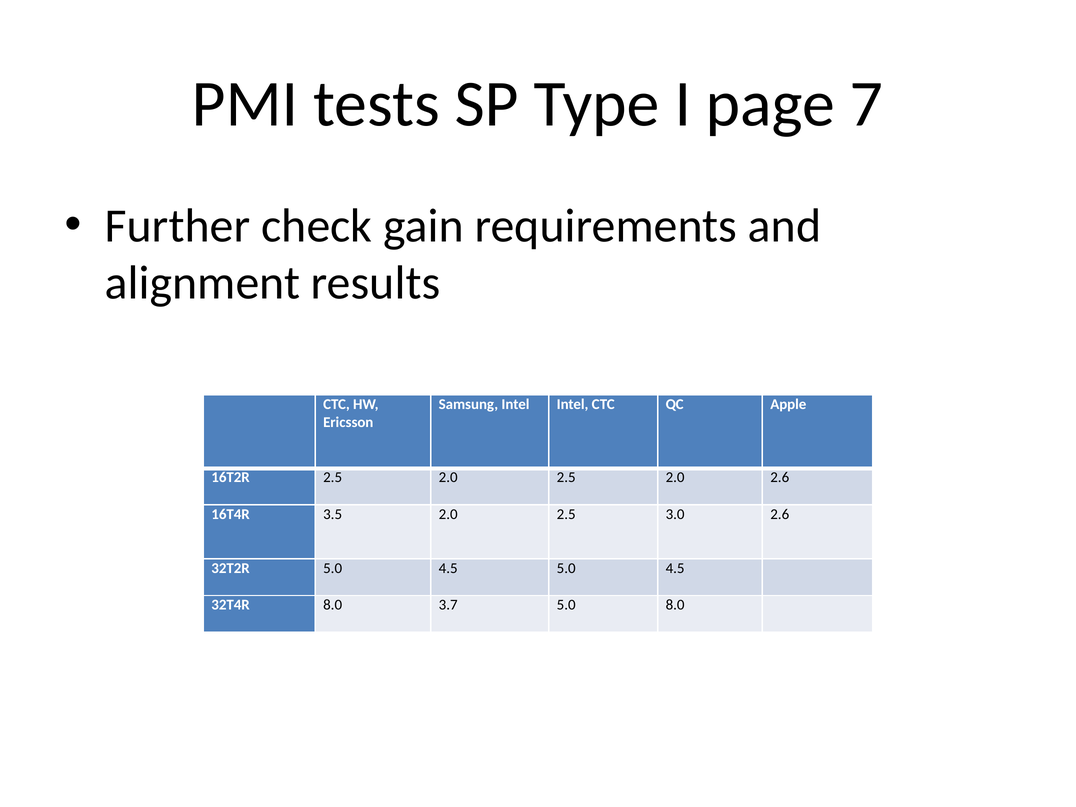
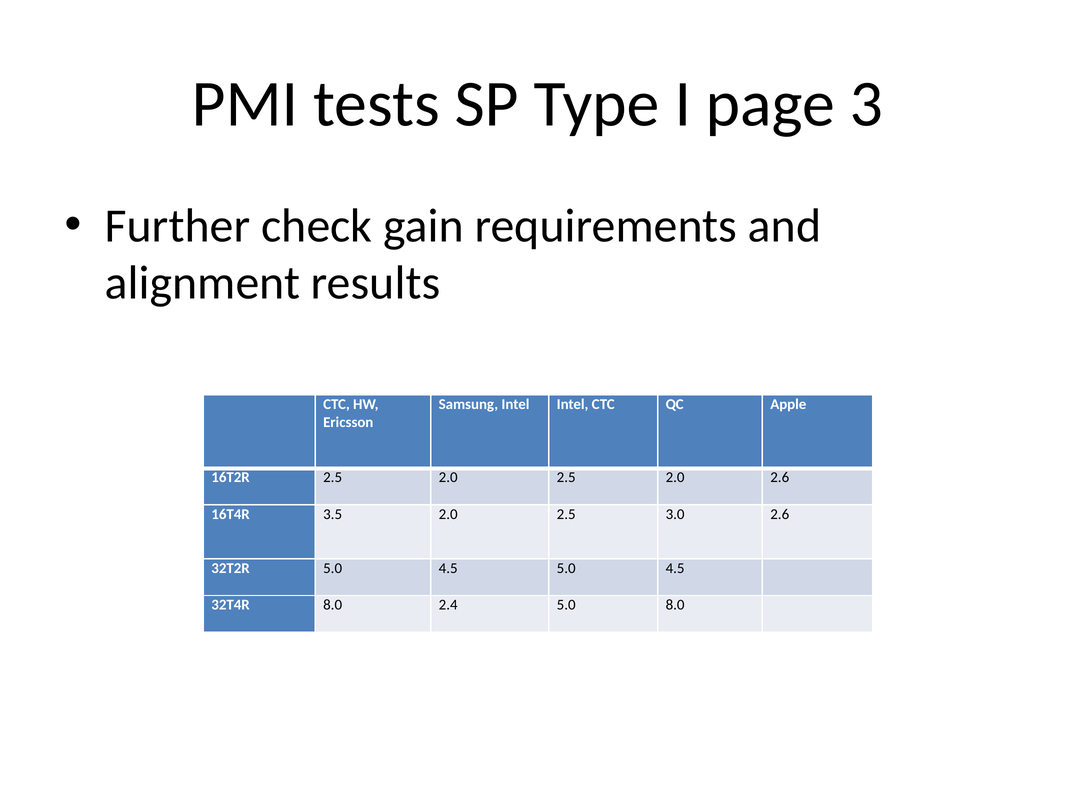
7: 7 -> 3
3.7: 3.7 -> 2.4
